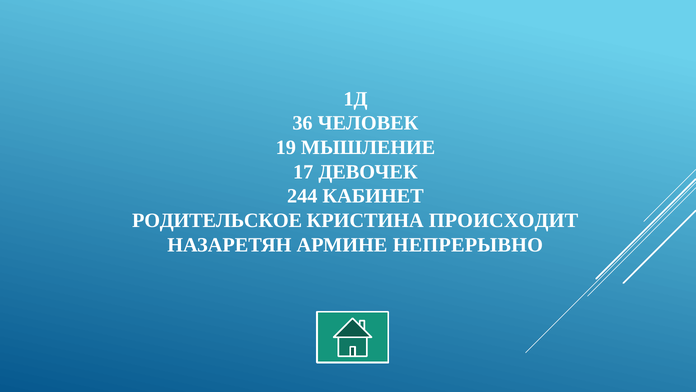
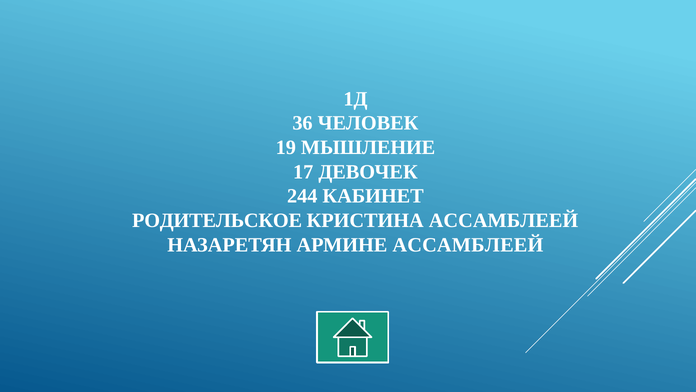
КРИСТИНА ПРОИСХОДИТ: ПРОИСХОДИТ -> АССАМБЛЕЕЙ
АРМИНЕ НЕПРЕРЫВНО: НЕПРЕРЫВНО -> АССАМБЛЕЕЙ
